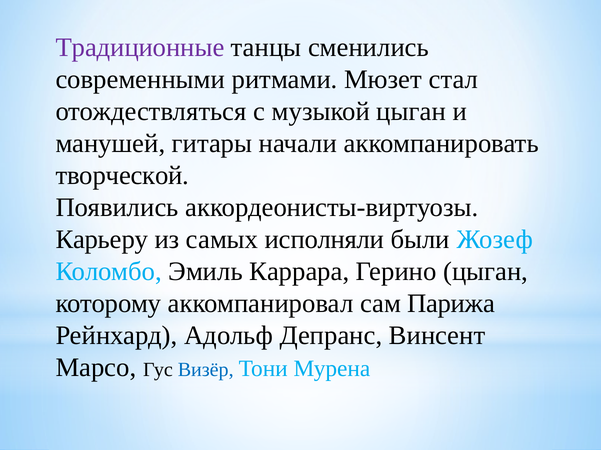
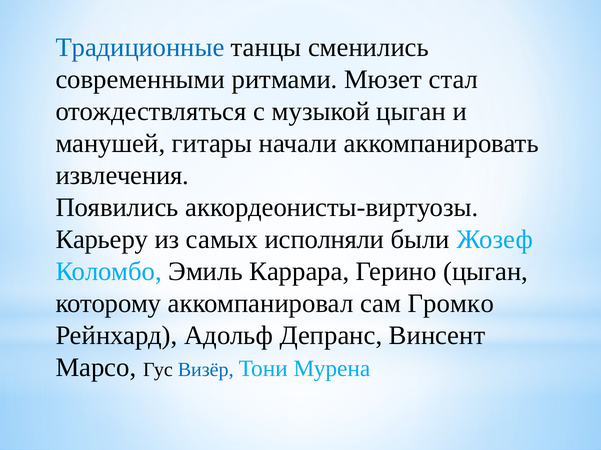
Традиционные colour: purple -> blue
творческой: творческой -> извлечения
Парижа: Парижа -> Громко
